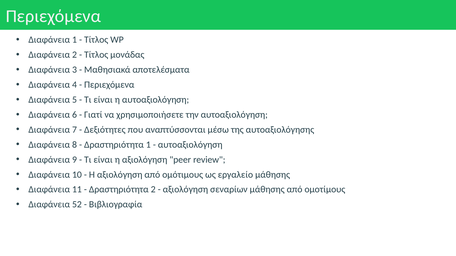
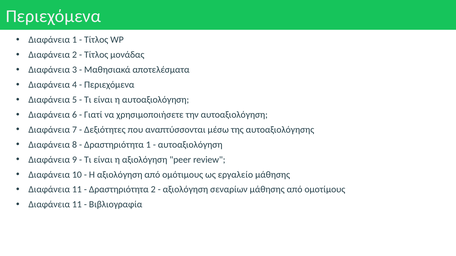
52 at (77, 205): 52 -> 11
